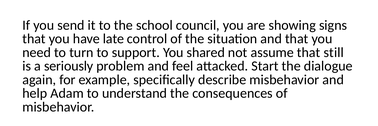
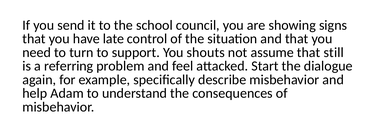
shared: shared -> shouts
seriously: seriously -> referring
